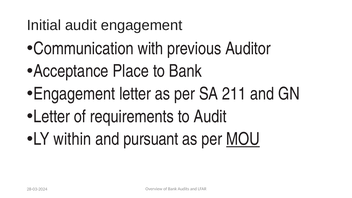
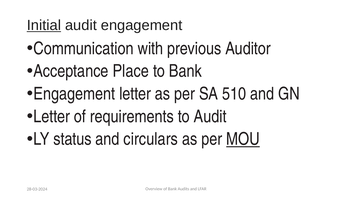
Initial underline: none -> present
211: 211 -> 510
within: within -> status
pursuant: pursuant -> circulars
